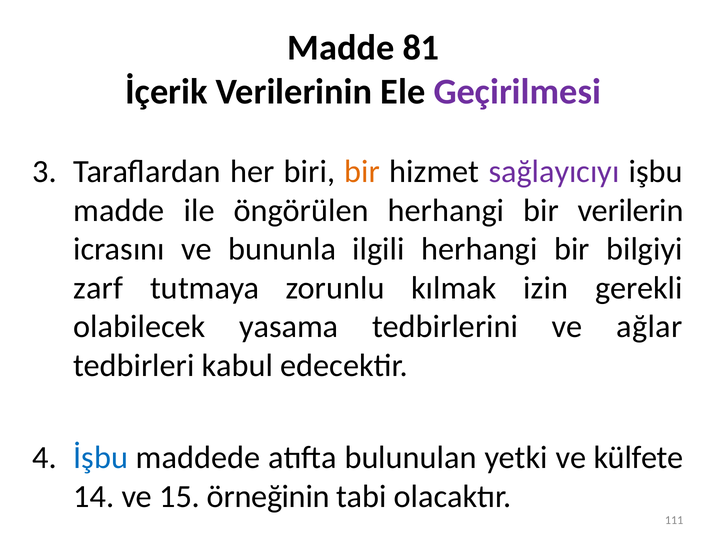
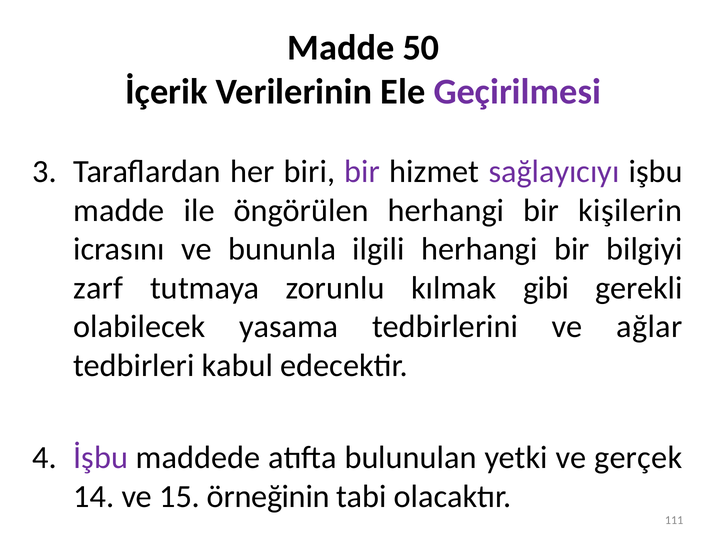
81: 81 -> 50
bir at (362, 172) colour: orange -> purple
verilerin: verilerin -> kişilerin
izin: izin -> gibi
İşbu colour: blue -> purple
külfete: külfete -> gerçek
